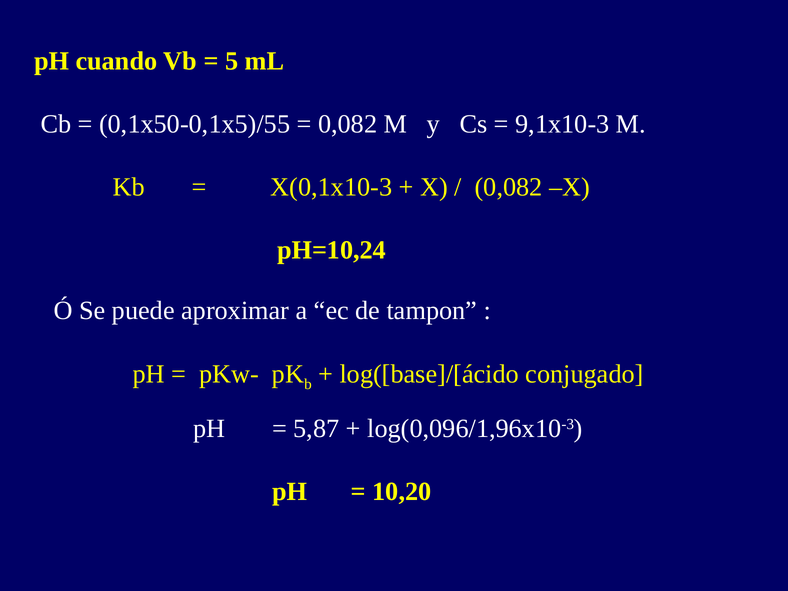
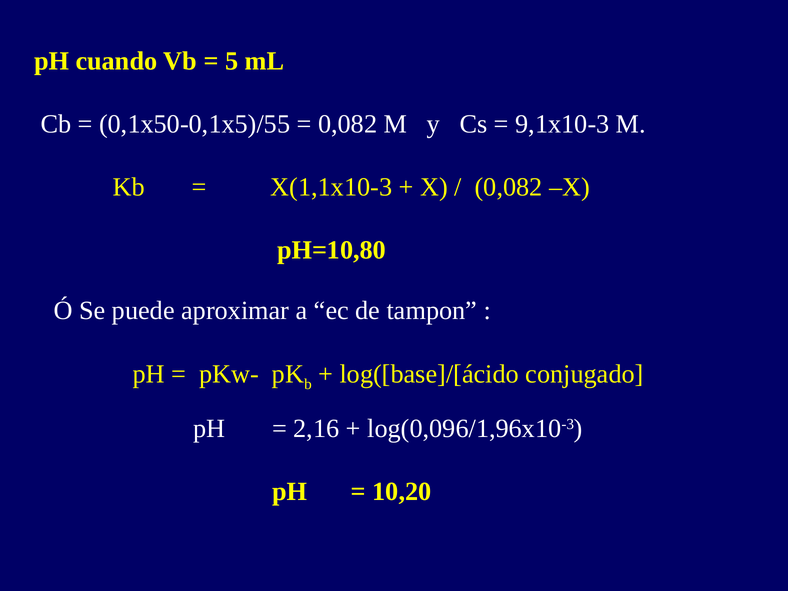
X(0,1x10-3: X(0,1x10-3 -> X(1,1x10-3
pH=10,24: pH=10,24 -> pH=10,80
5,87: 5,87 -> 2,16
